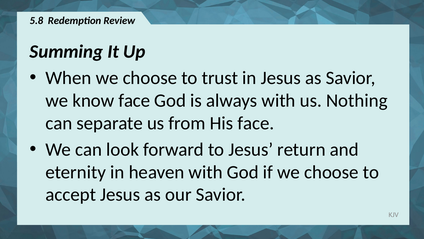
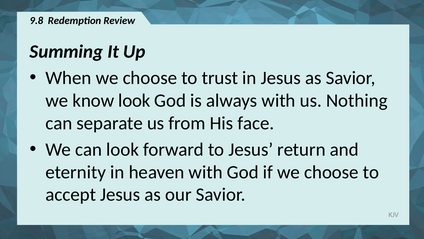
5.8: 5.8 -> 9.8
know face: face -> look
